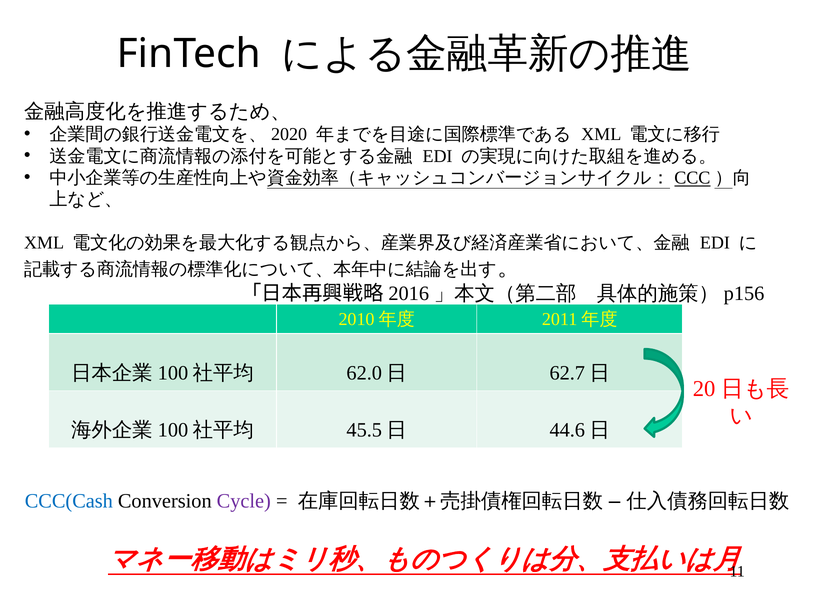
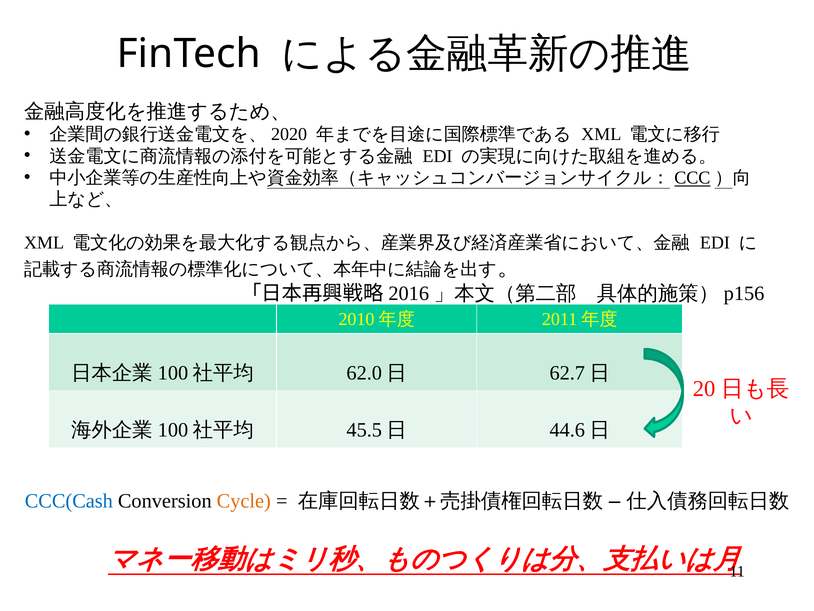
Cycle colour: purple -> orange
